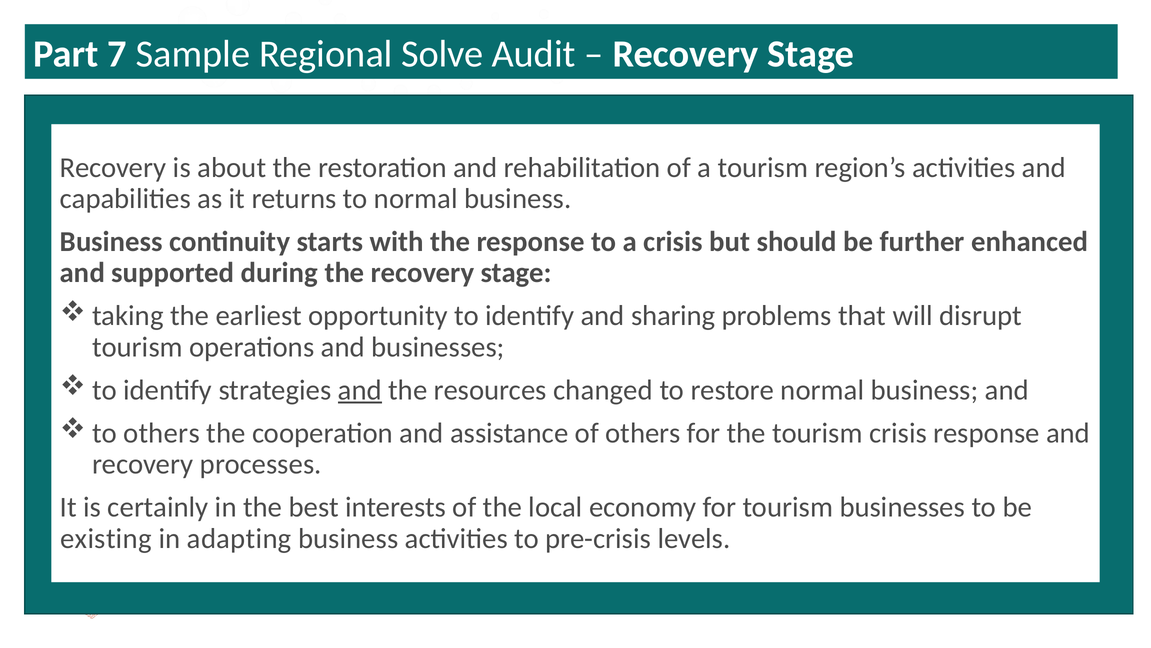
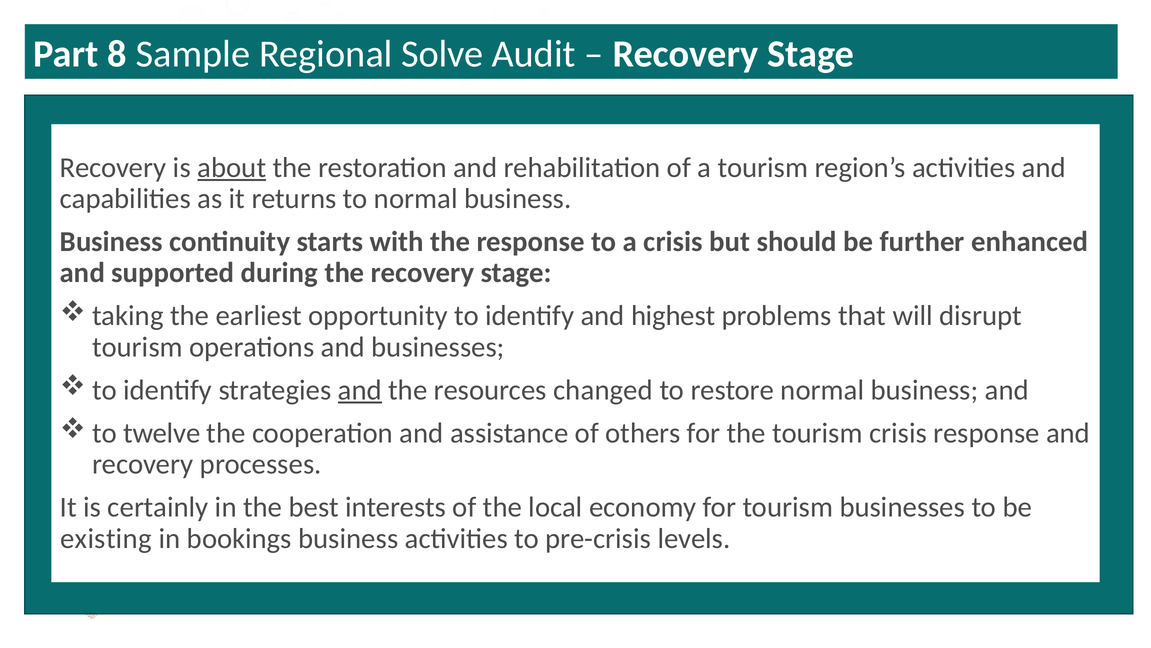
7: 7 -> 8
about underline: none -> present
sharing: sharing -> highest
to others: others -> twelve
adapting: adapting -> bookings
